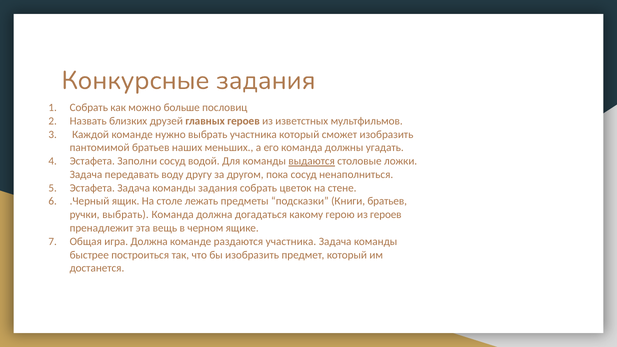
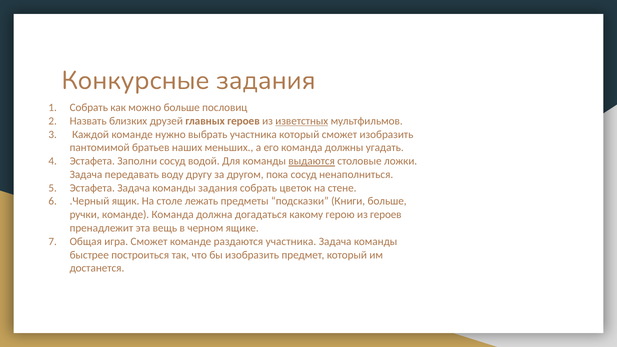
изветстных underline: none -> present
Книги братьев: братьев -> больше
ручки выбрать: выбрать -> команде
игра Должна: Должна -> Сможет
